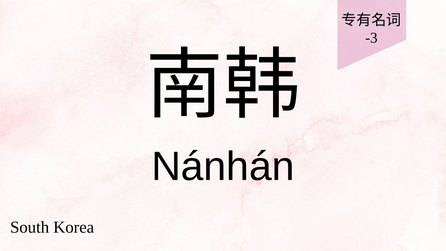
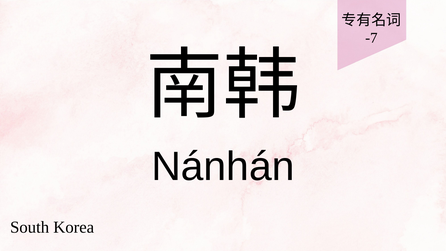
-3: -3 -> -7
